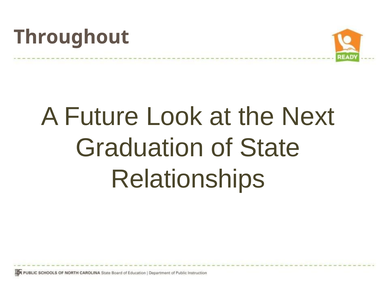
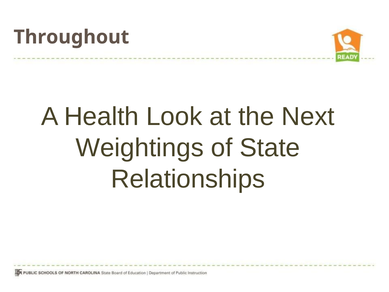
Future: Future -> Health
Graduation: Graduation -> Weightings
